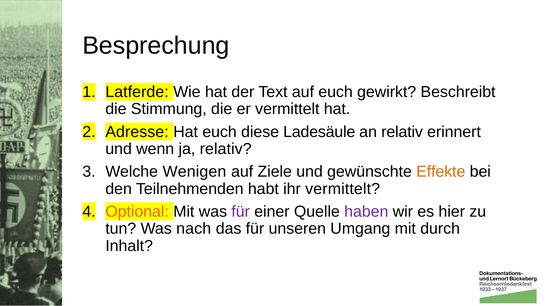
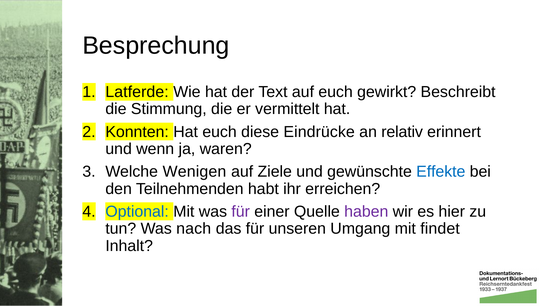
Adresse: Adresse -> Konnten
Ladesäule: Ladesäule -> Eindrücke
ja relativ: relativ -> waren
Effekte colour: orange -> blue
ihr vermittelt: vermittelt -> erreichen
Optional colour: orange -> blue
durch: durch -> findet
